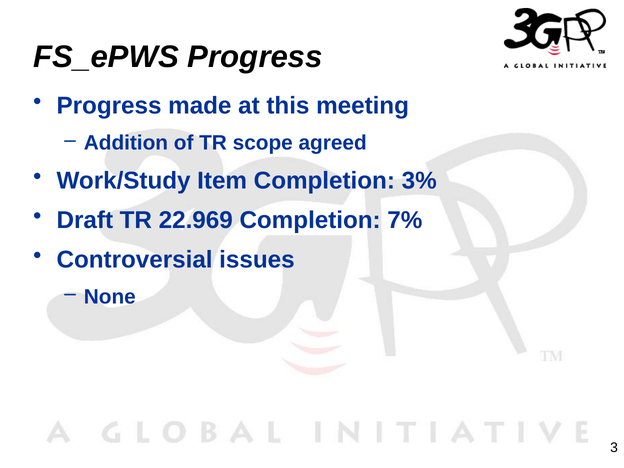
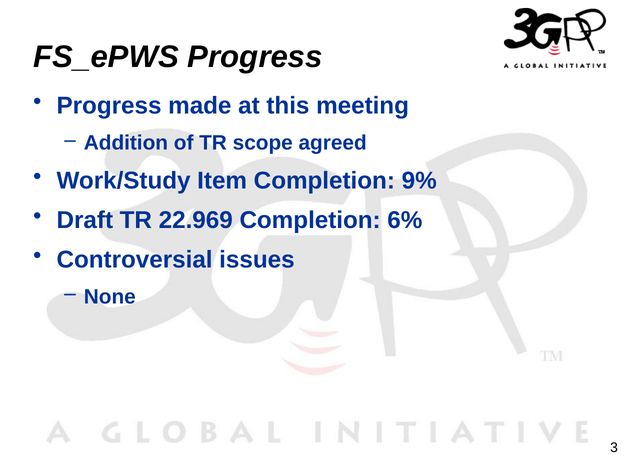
3%: 3% -> 9%
7%: 7% -> 6%
